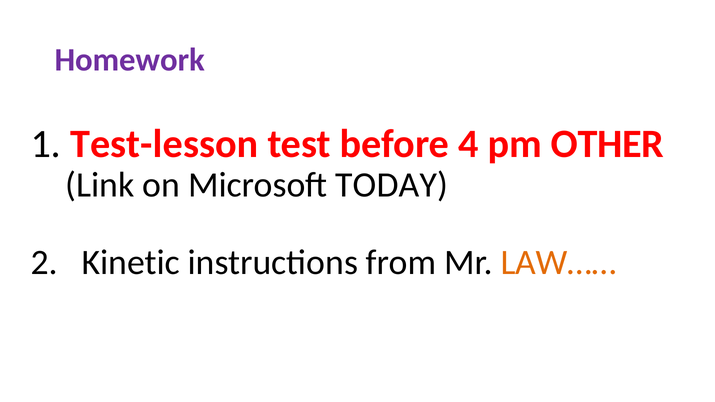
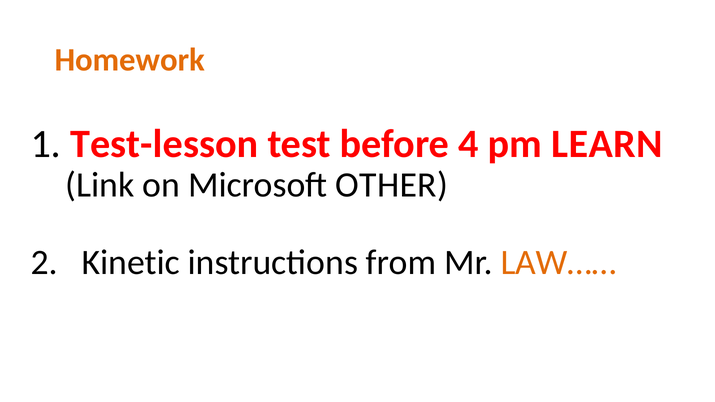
Homework colour: purple -> orange
OTHER: OTHER -> LEARN
TODAY: TODAY -> OTHER
